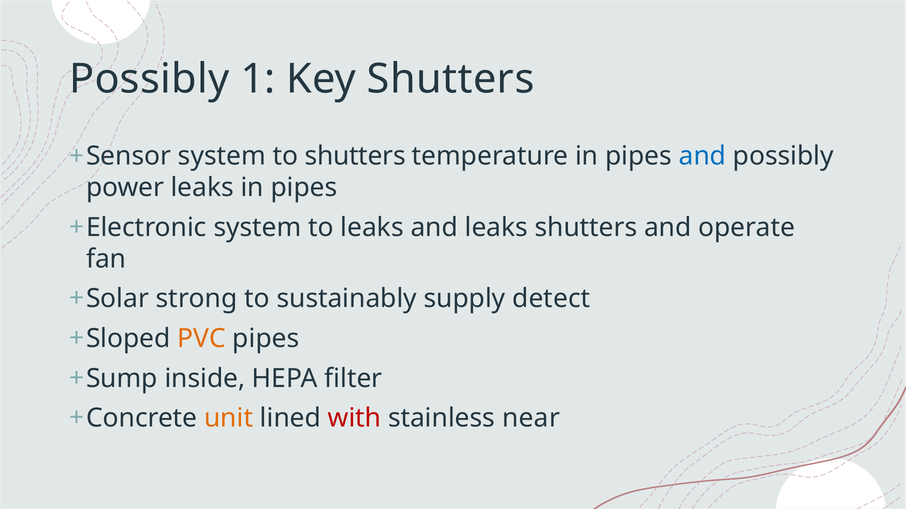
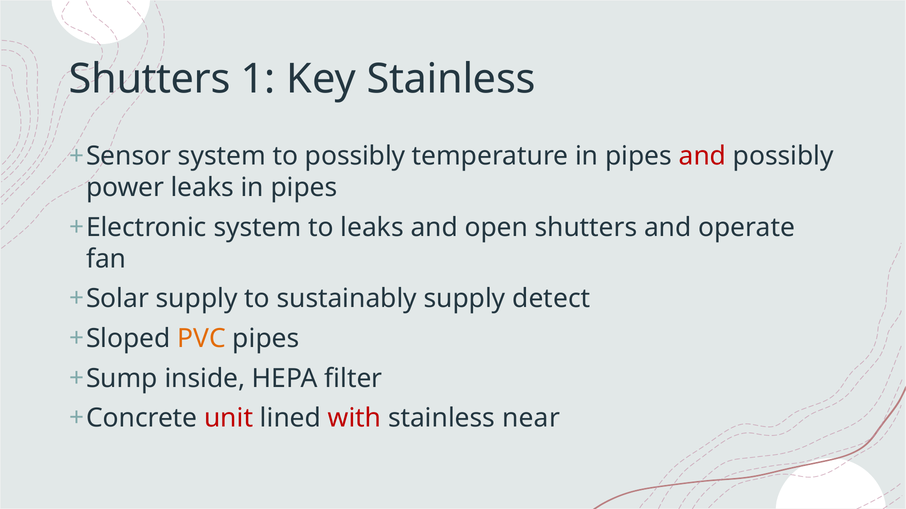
Possibly at (149, 79): Possibly -> Shutters
Key Shutters: Shutters -> Stainless
to shutters: shutters -> possibly
and at (702, 156) colour: blue -> red
and leaks: leaks -> open
strong at (197, 299): strong -> supply
unit colour: orange -> red
